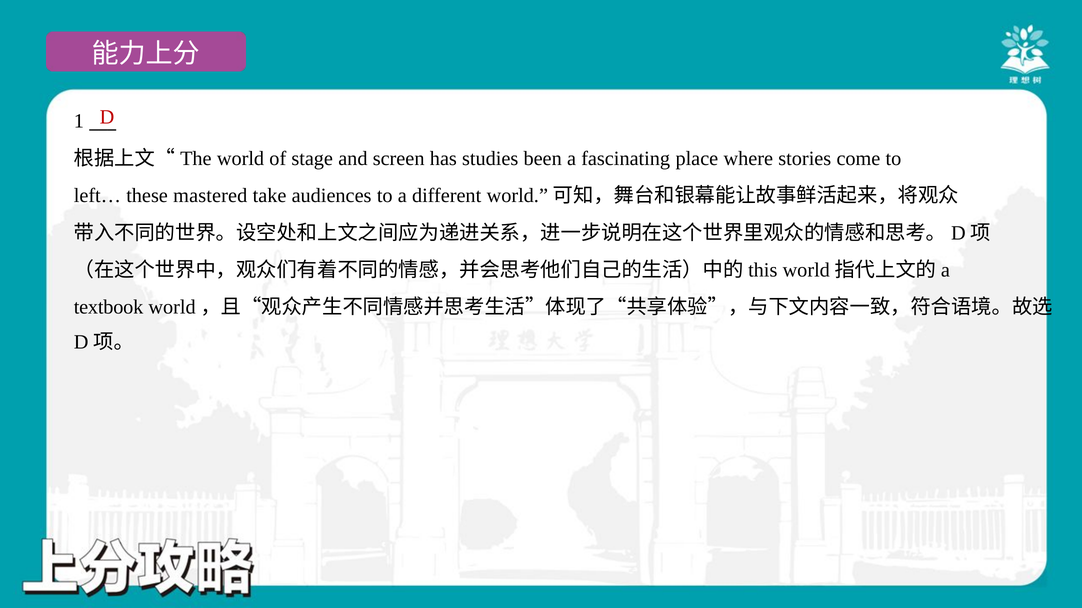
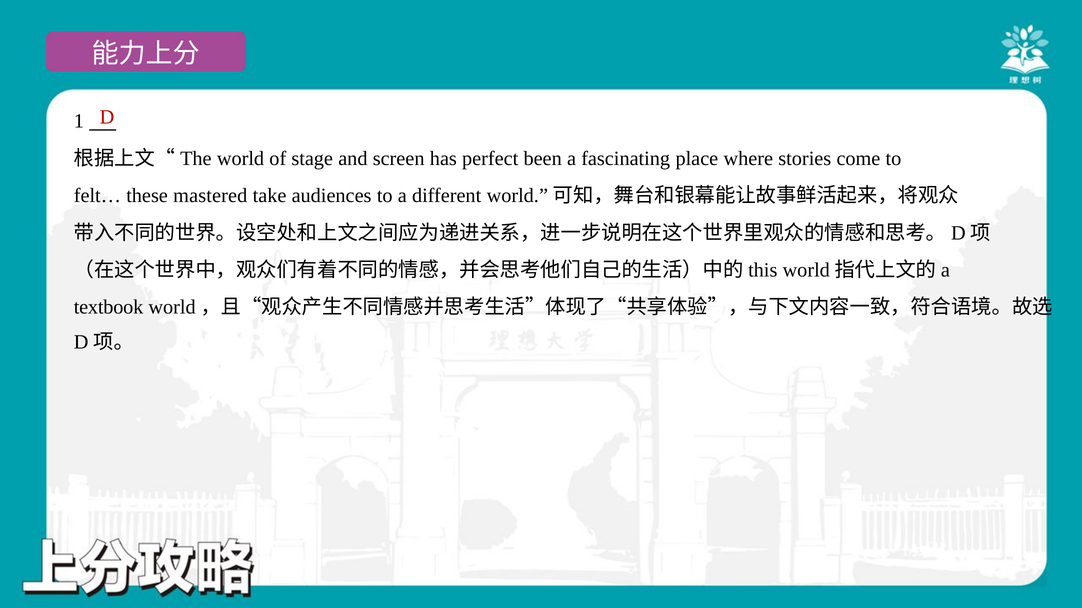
studies: studies -> perfect
left…: left… -> felt…
